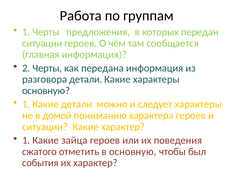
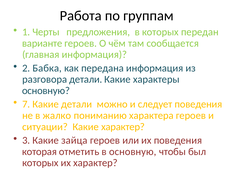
ситуации at (42, 43): ситуации -> варианте
2 Черты: Черты -> Бабка
1 at (26, 104): 1 -> 7
следует характеры: характеры -> поведения
домой: домой -> жалко
1 at (26, 140): 1 -> 3
сжатого: сжатого -> которая
события at (40, 163): события -> которых
